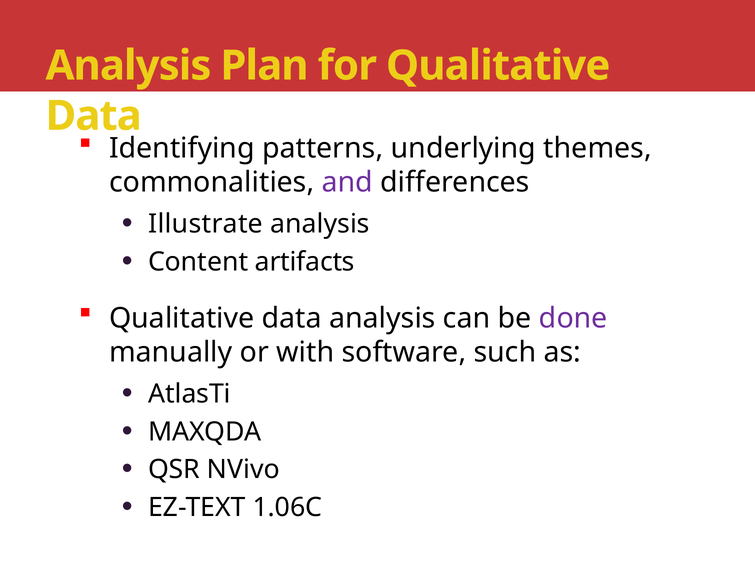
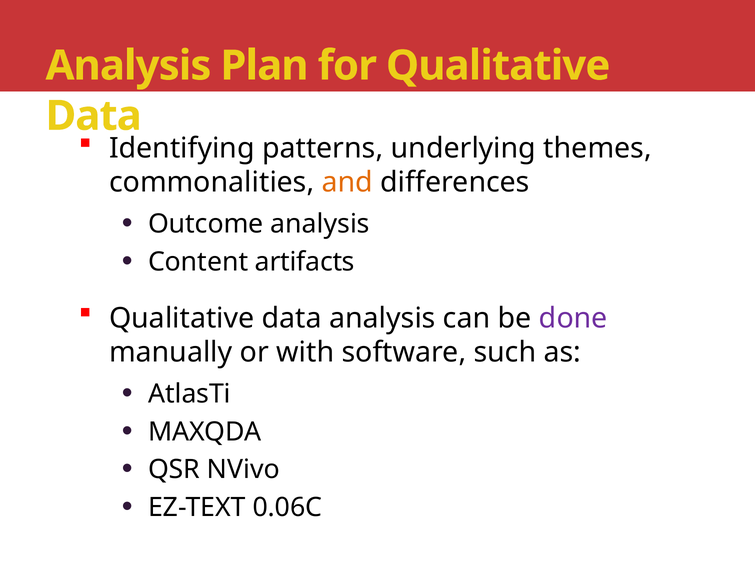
and colour: purple -> orange
Illustrate: Illustrate -> Outcome
1.06C: 1.06C -> 0.06C
